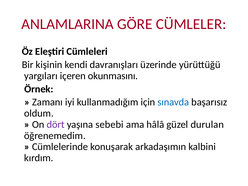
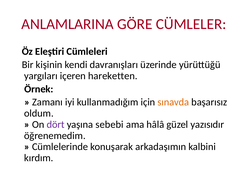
okunmasını: okunmasını -> hareketten
sınavda colour: blue -> orange
durulan: durulan -> yazısıdır
